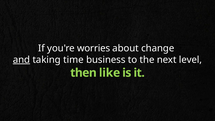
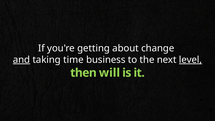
worries: worries -> getting
level underline: none -> present
like: like -> will
